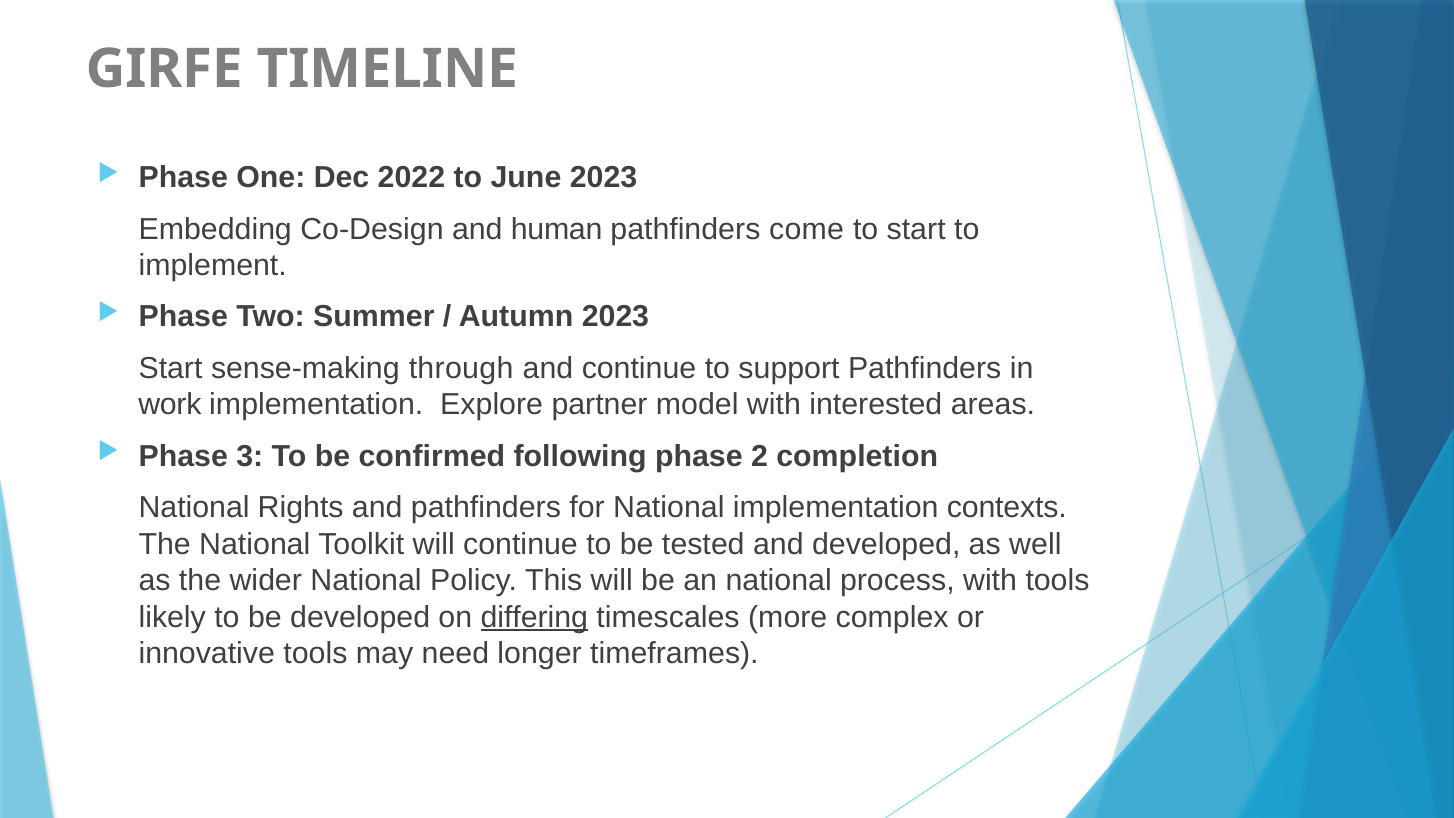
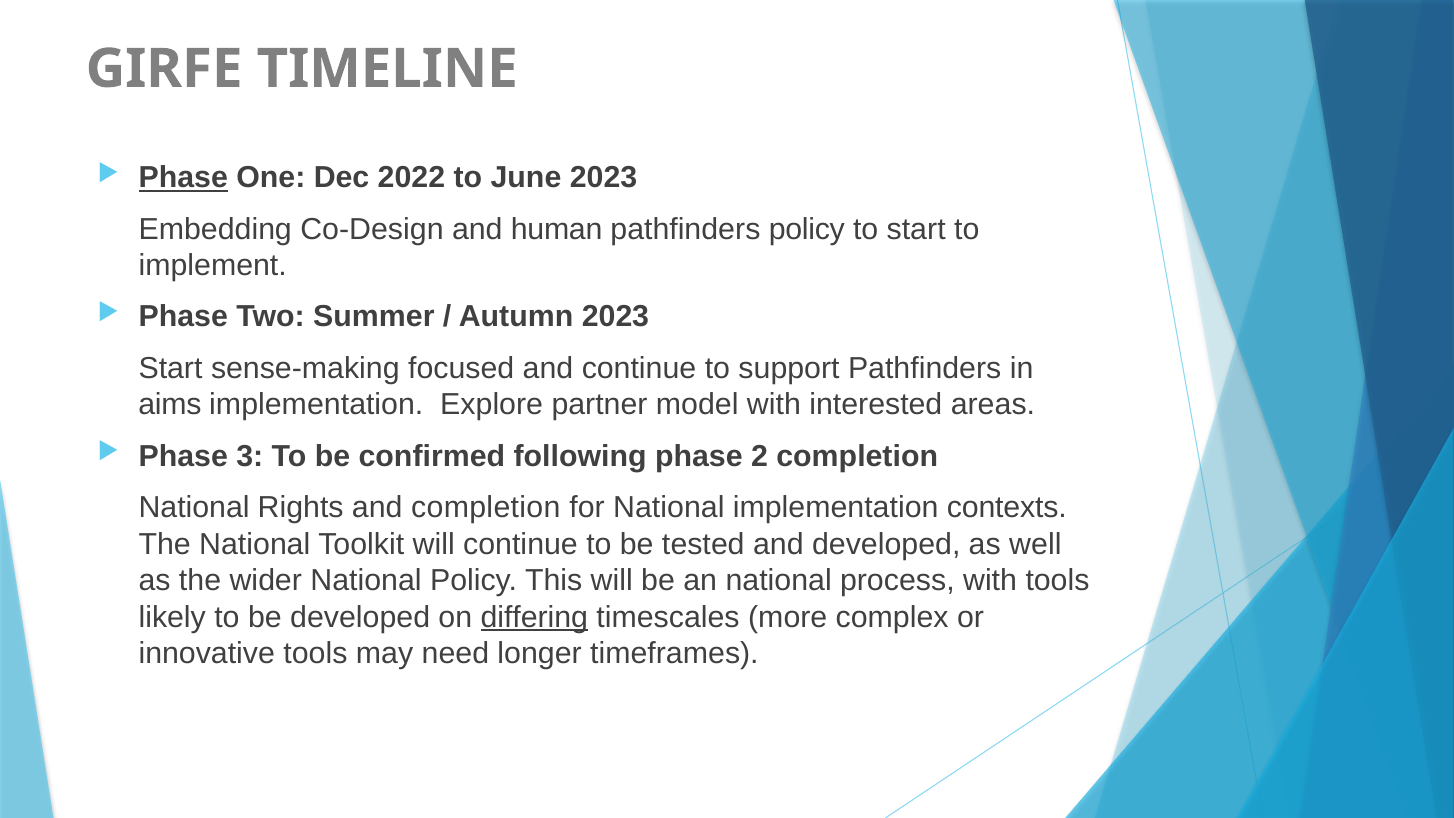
Phase at (183, 178) underline: none -> present
pathfinders come: come -> policy
through: through -> focused
work: work -> aims
and pathfinders: pathfinders -> completion
